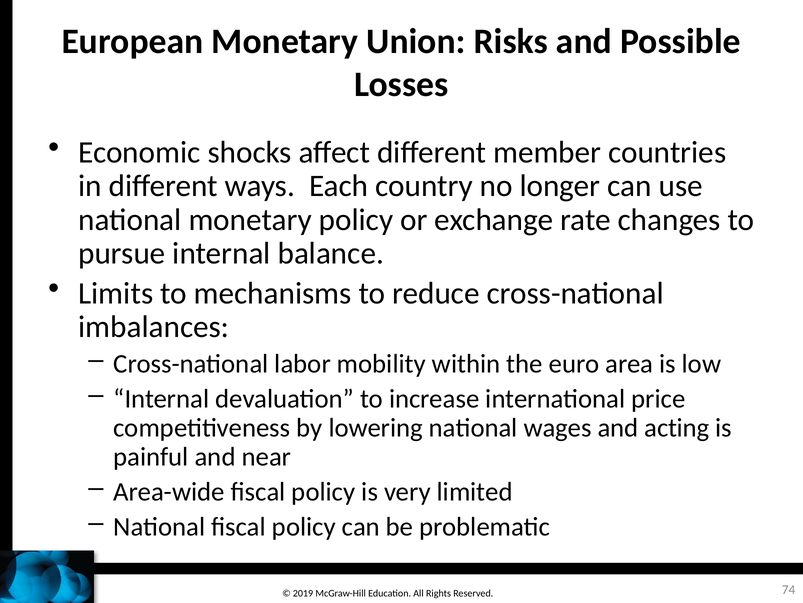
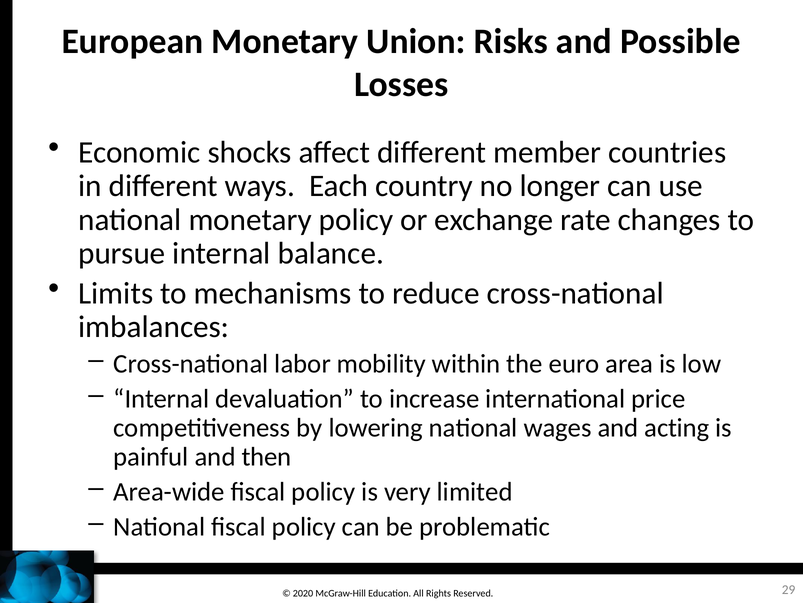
near: near -> then
2019: 2019 -> 2020
74: 74 -> 29
